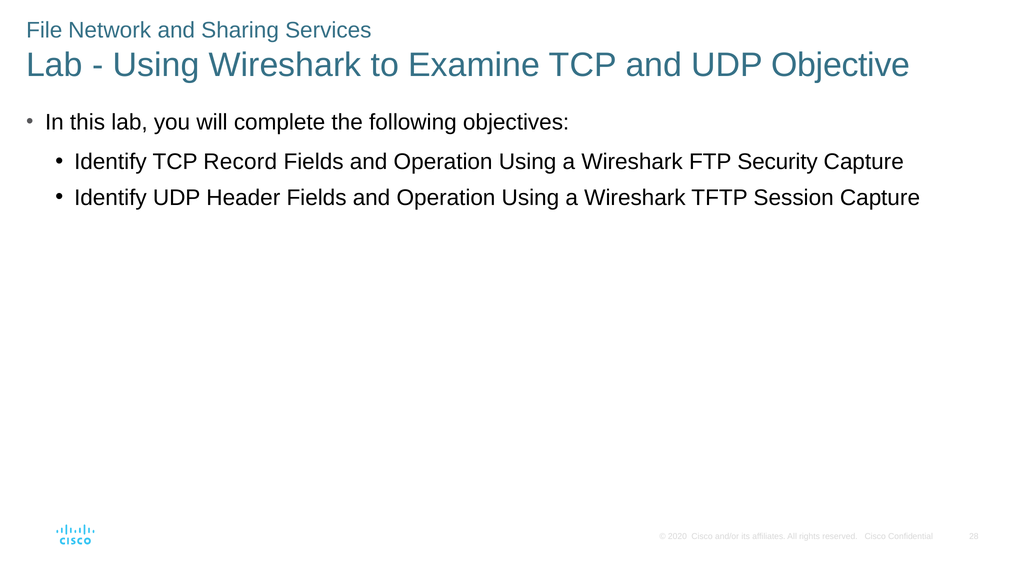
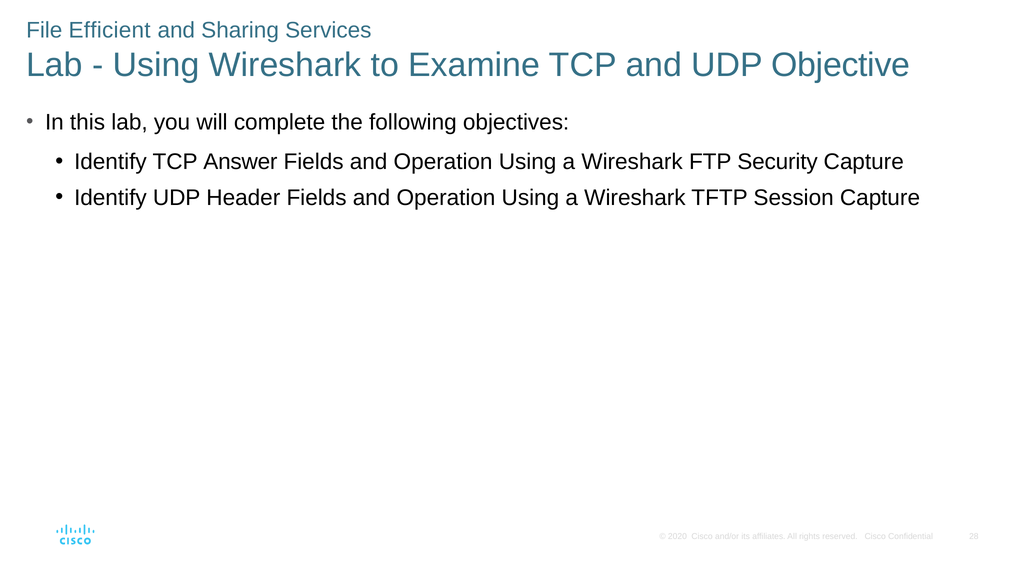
Network: Network -> Efficient
Record: Record -> Answer
